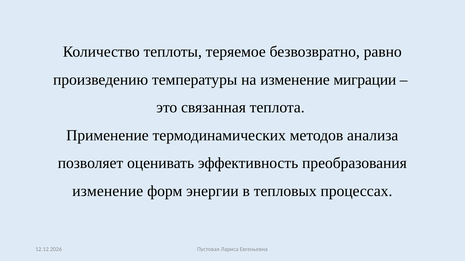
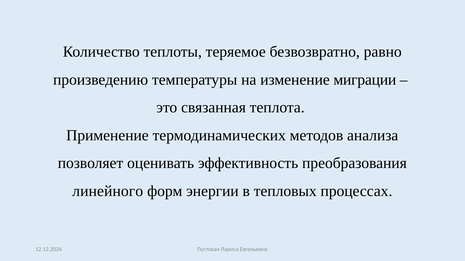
изменение at (108, 192): изменение -> линейного
